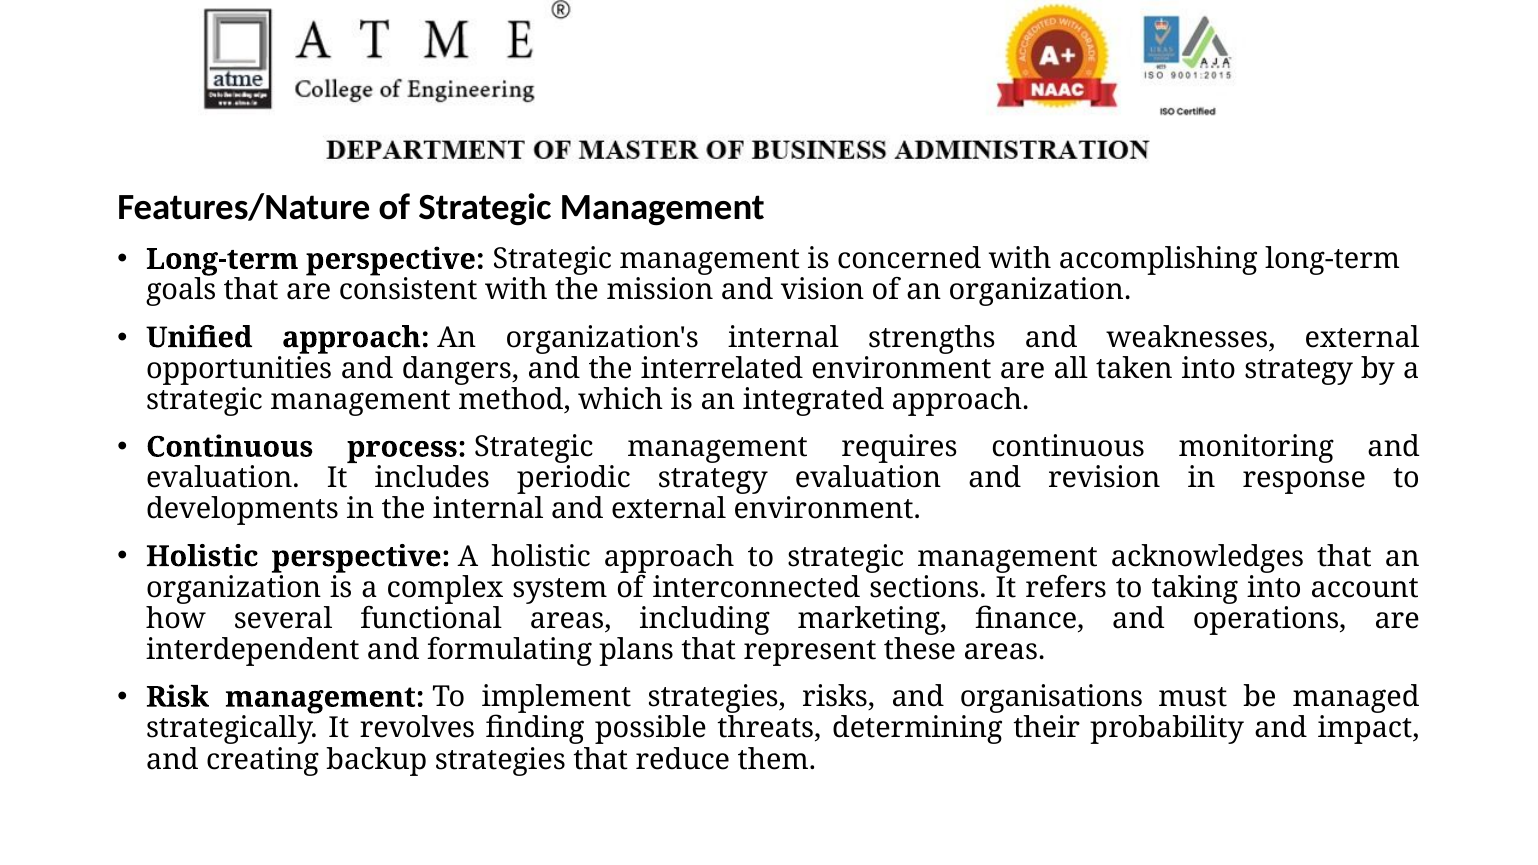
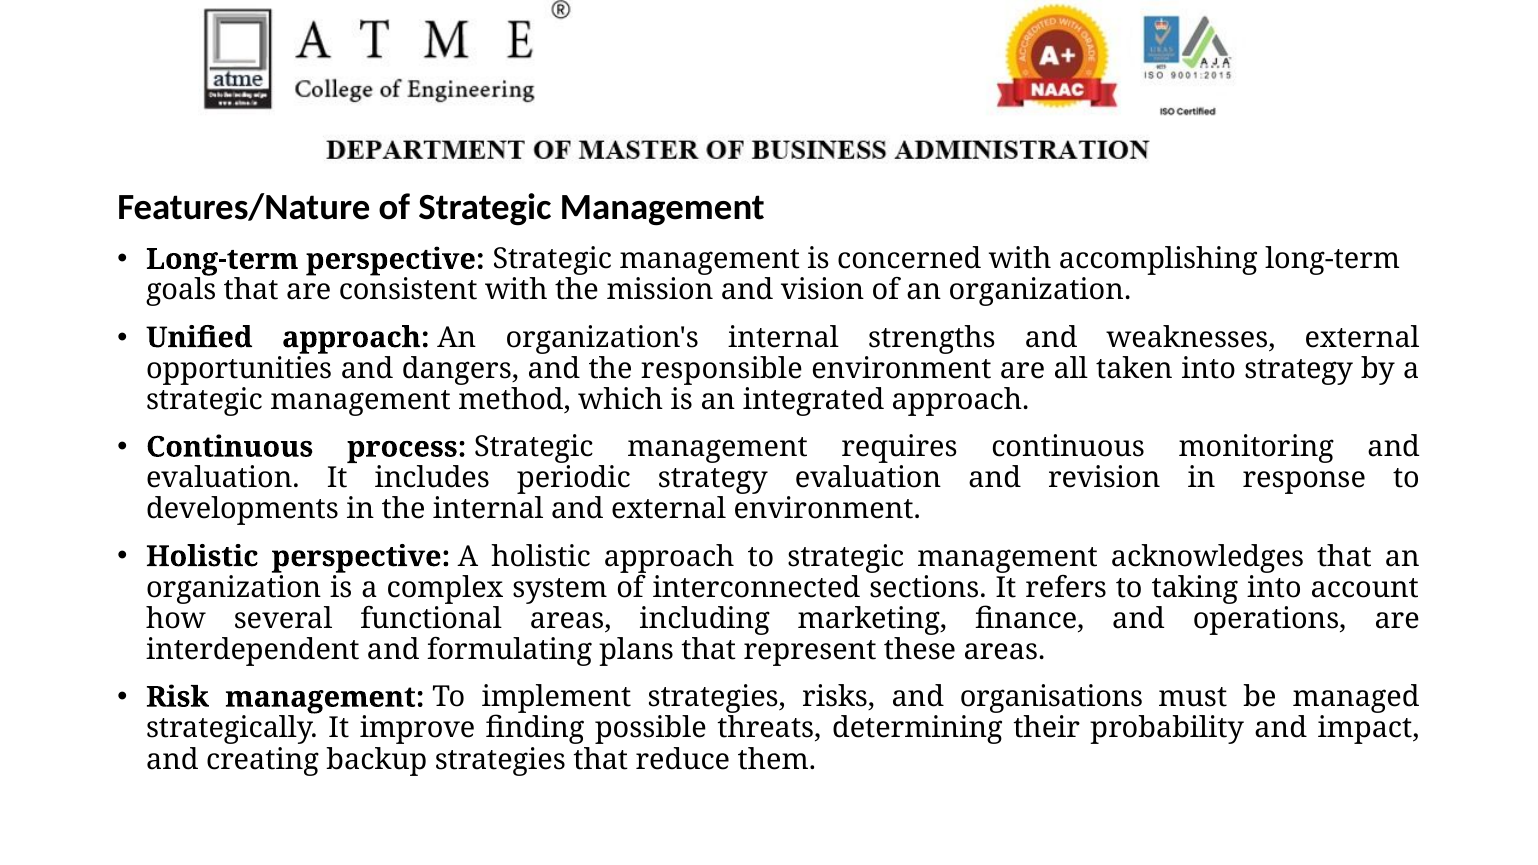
interrelated: interrelated -> responsible
revolves: revolves -> improve
